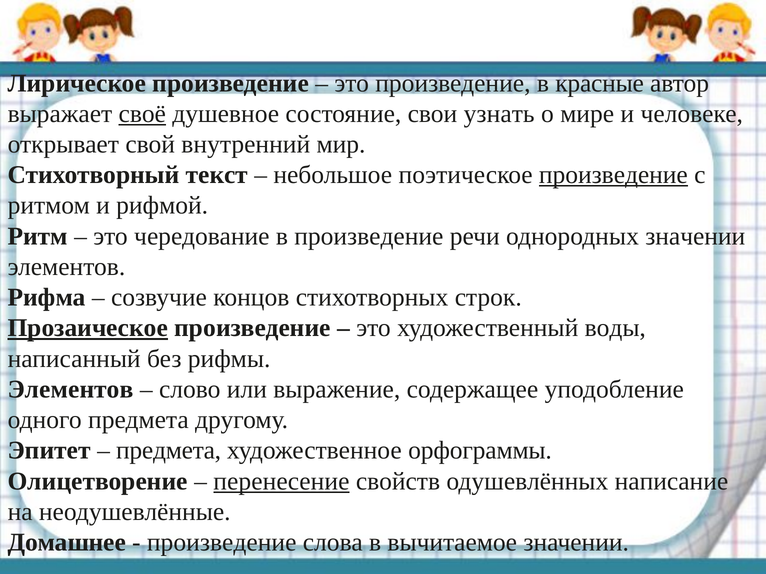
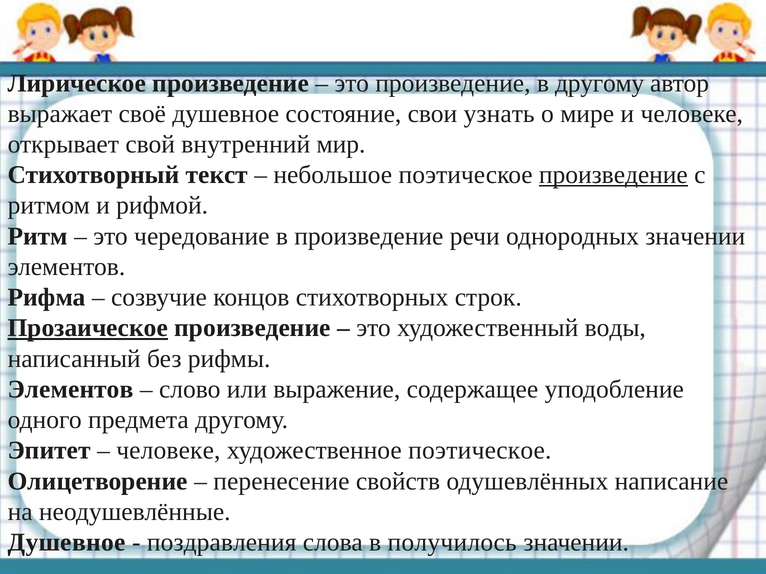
в красные: красные -> другому
своё underline: present -> none
предмета at (169, 451): предмета -> человеке
художественное орфограммы: орфограммы -> поэтическое
перенесение underline: present -> none
Домашнее at (67, 543): Домашнее -> Душевное
произведение at (222, 543): произведение -> поздравления
вычитаемое: вычитаемое -> получилось
